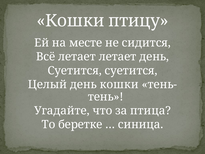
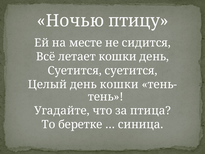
Кошки at (70, 21): Кошки -> Ночью
летает летает: летает -> кошки
